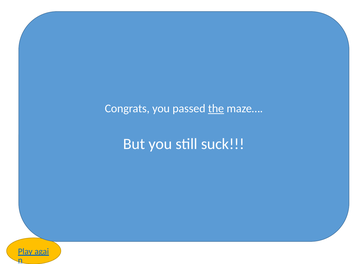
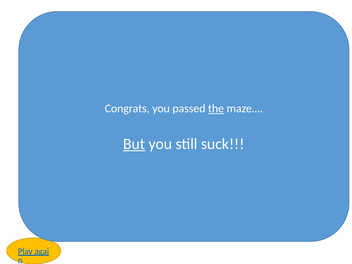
But underline: none -> present
